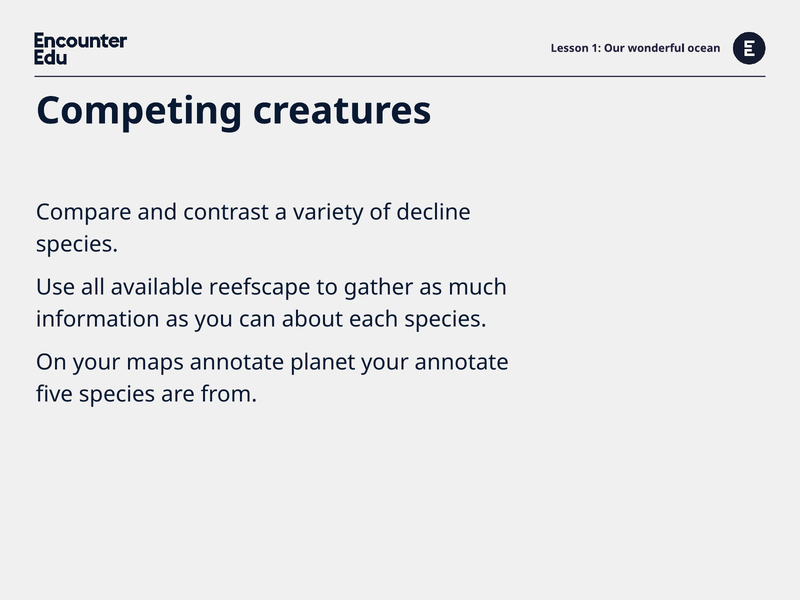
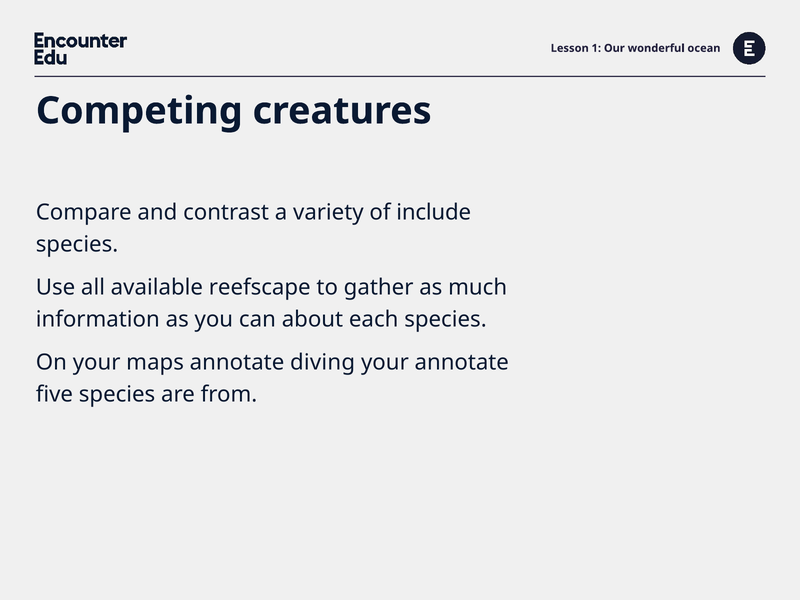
decline: decline -> include
planet: planet -> diving
